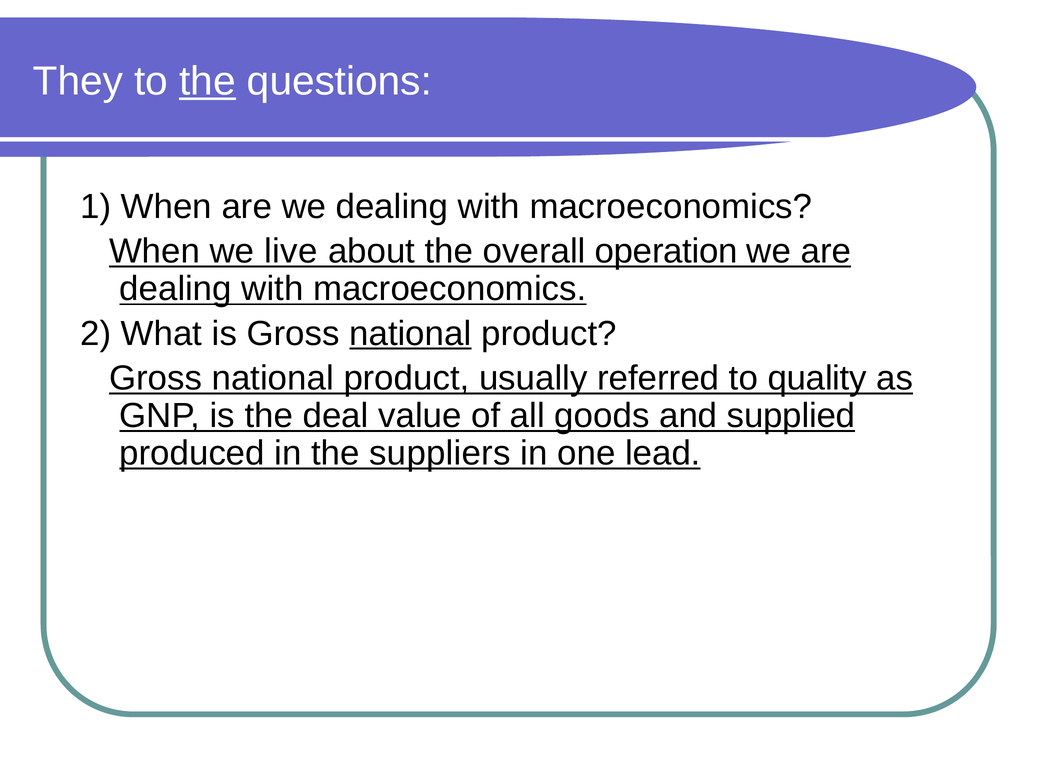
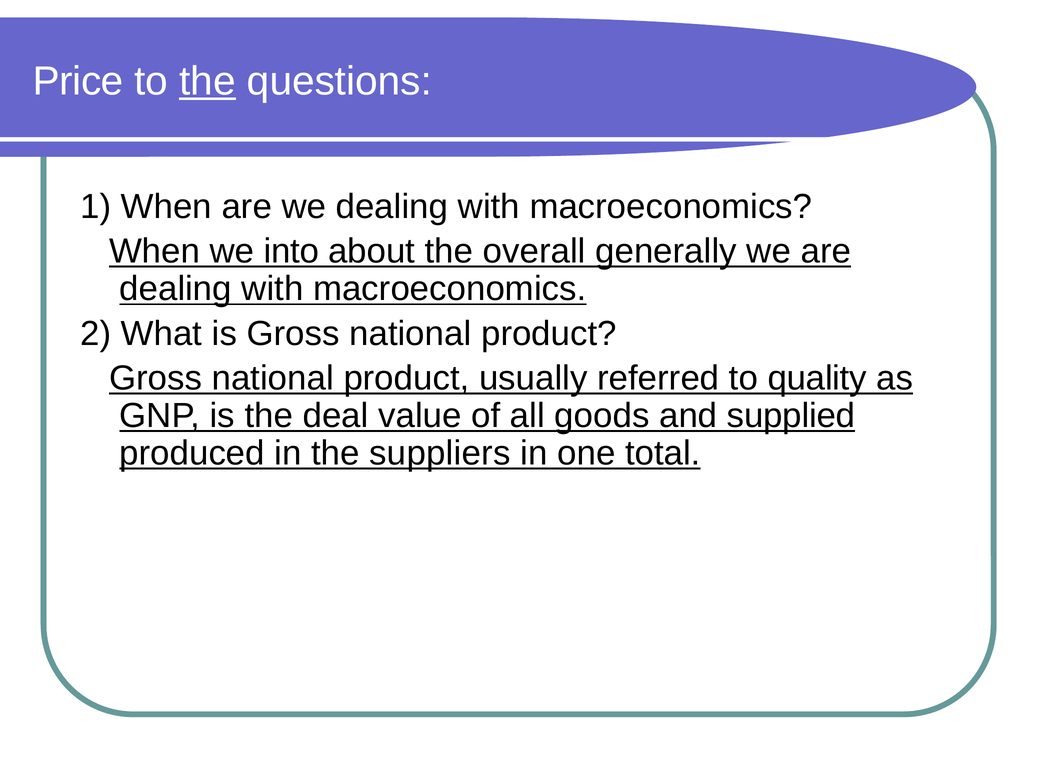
They: They -> Price
live: live -> into
operation: operation -> generally
national at (410, 334) underline: present -> none
lead: lead -> total
